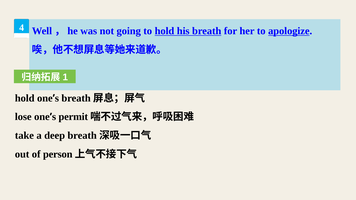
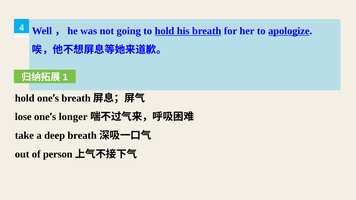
permit: permit -> longer
